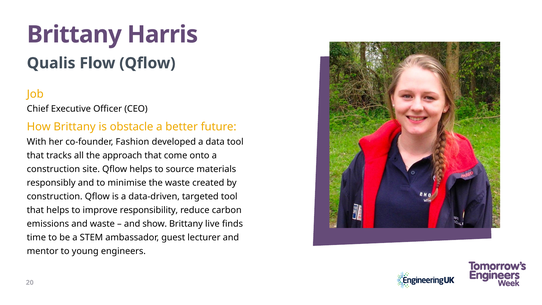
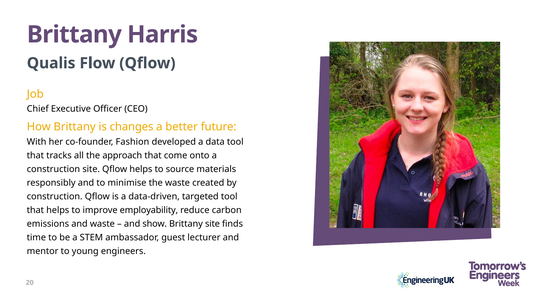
obstacle: obstacle -> changes
responsibility: responsibility -> employability
Brittany live: live -> site
